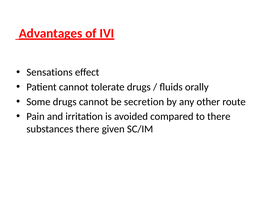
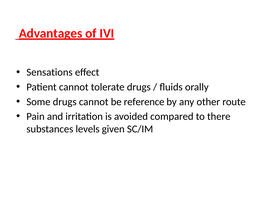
secretion: secretion -> reference
substances there: there -> levels
